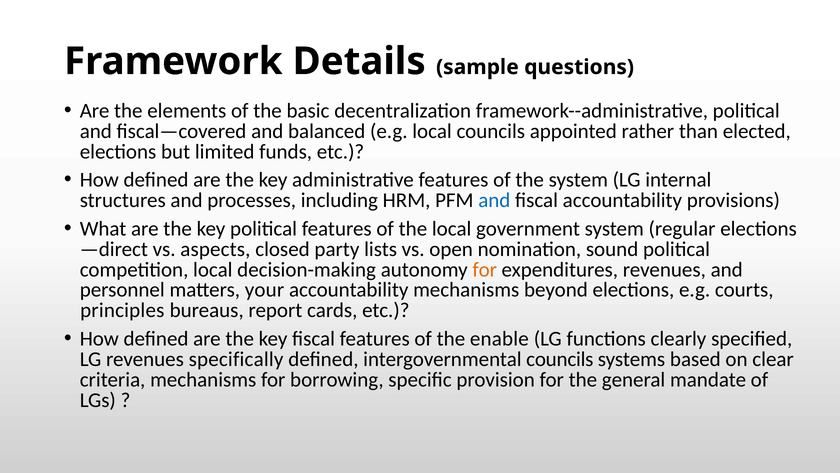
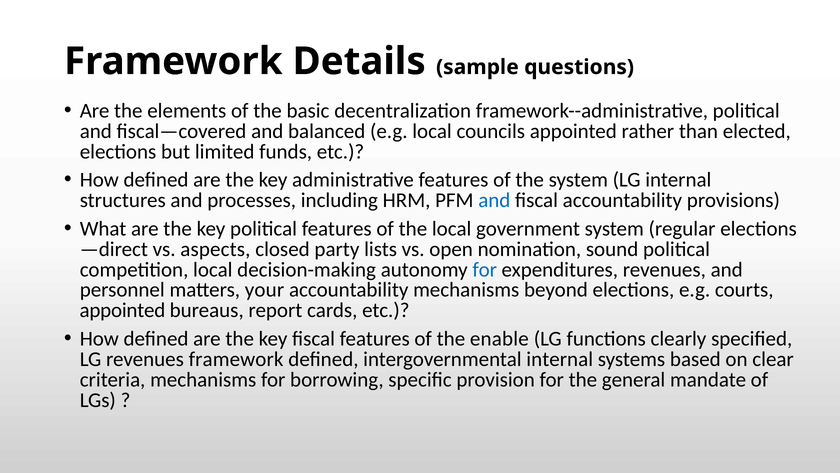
for at (485, 269) colour: orange -> blue
principles at (122, 310): principles -> appointed
revenues specifically: specifically -> framework
intergovernmental councils: councils -> internal
